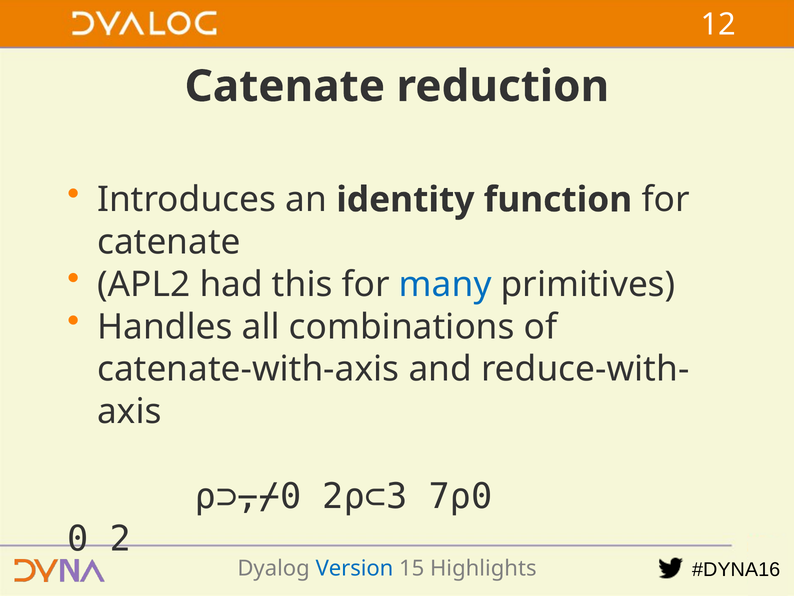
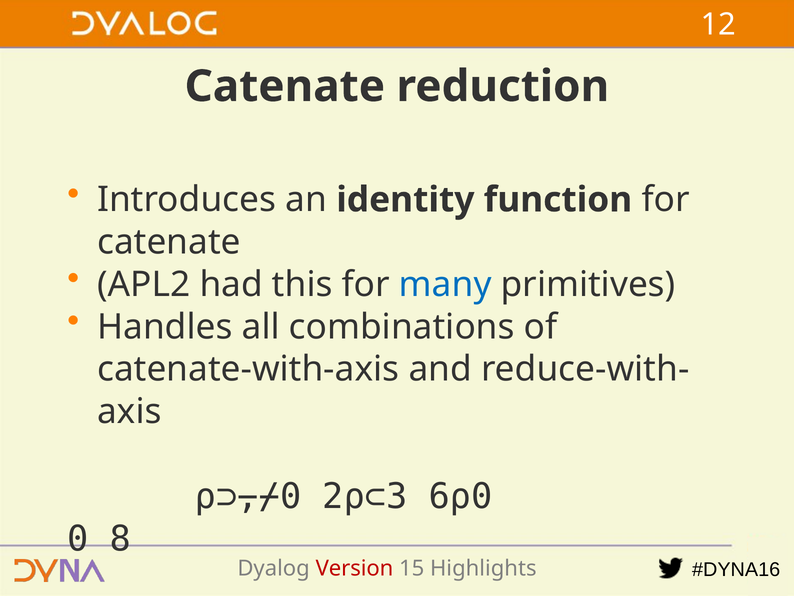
7⍴0: 7⍴0 -> 6⍴0
2: 2 -> 8
Version colour: blue -> red
